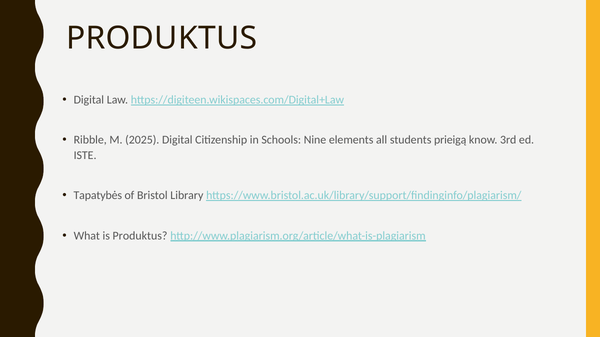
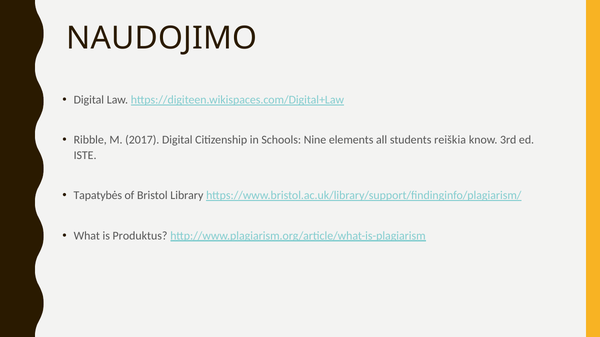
PRODUKTUS at (162, 38): PRODUKTUS -> NAUDOJIMO
2025: 2025 -> 2017
prieigą: prieigą -> reiškia
